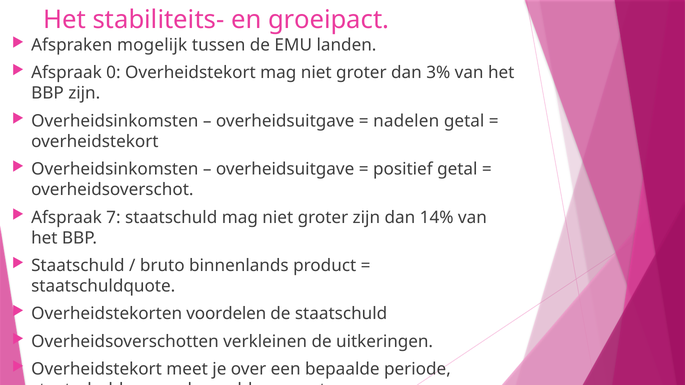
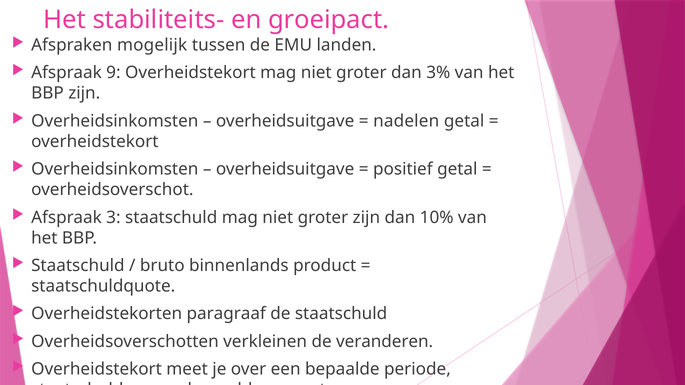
0: 0 -> 9
7: 7 -> 3
14%: 14% -> 10%
voordelen: voordelen -> paragraaf
uitkeringen: uitkeringen -> veranderen
